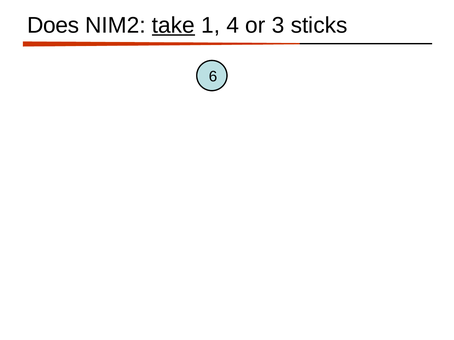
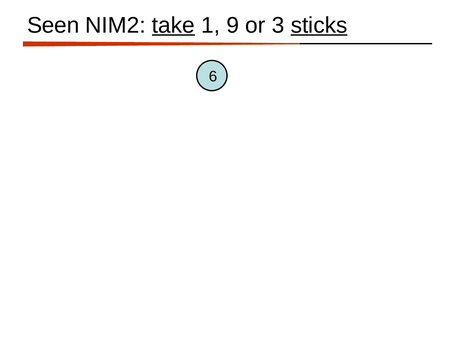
Does: Does -> Seen
4: 4 -> 9
sticks underline: none -> present
